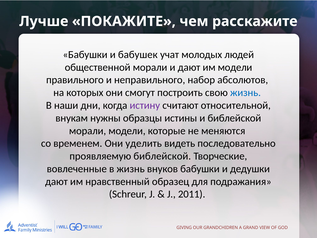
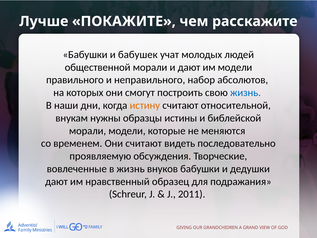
истину colour: purple -> orange
Они уделить: уделить -> считают
проявляемую библейской: библейской -> обсуждения
